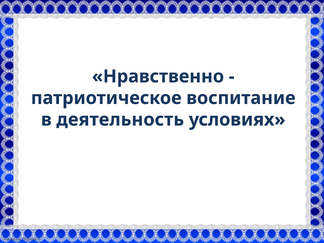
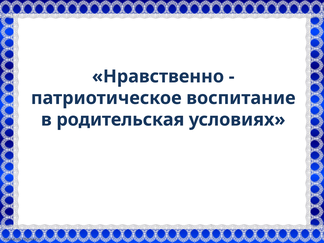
деятельность: деятельность -> родительская
